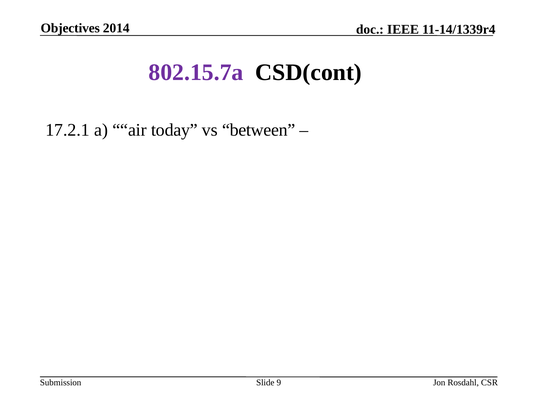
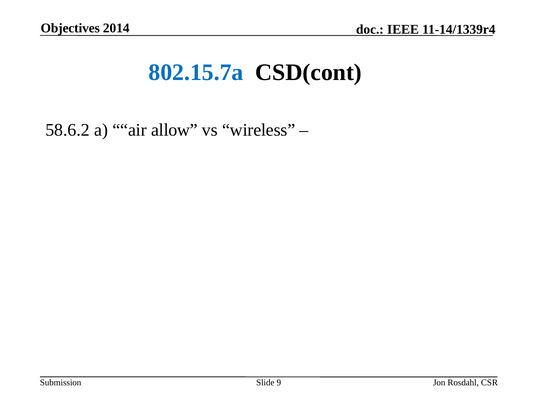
802.15.7a colour: purple -> blue
17.2.1: 17.2.1 -> 58.6.2
today: today -> allow
between: between -> wireless
